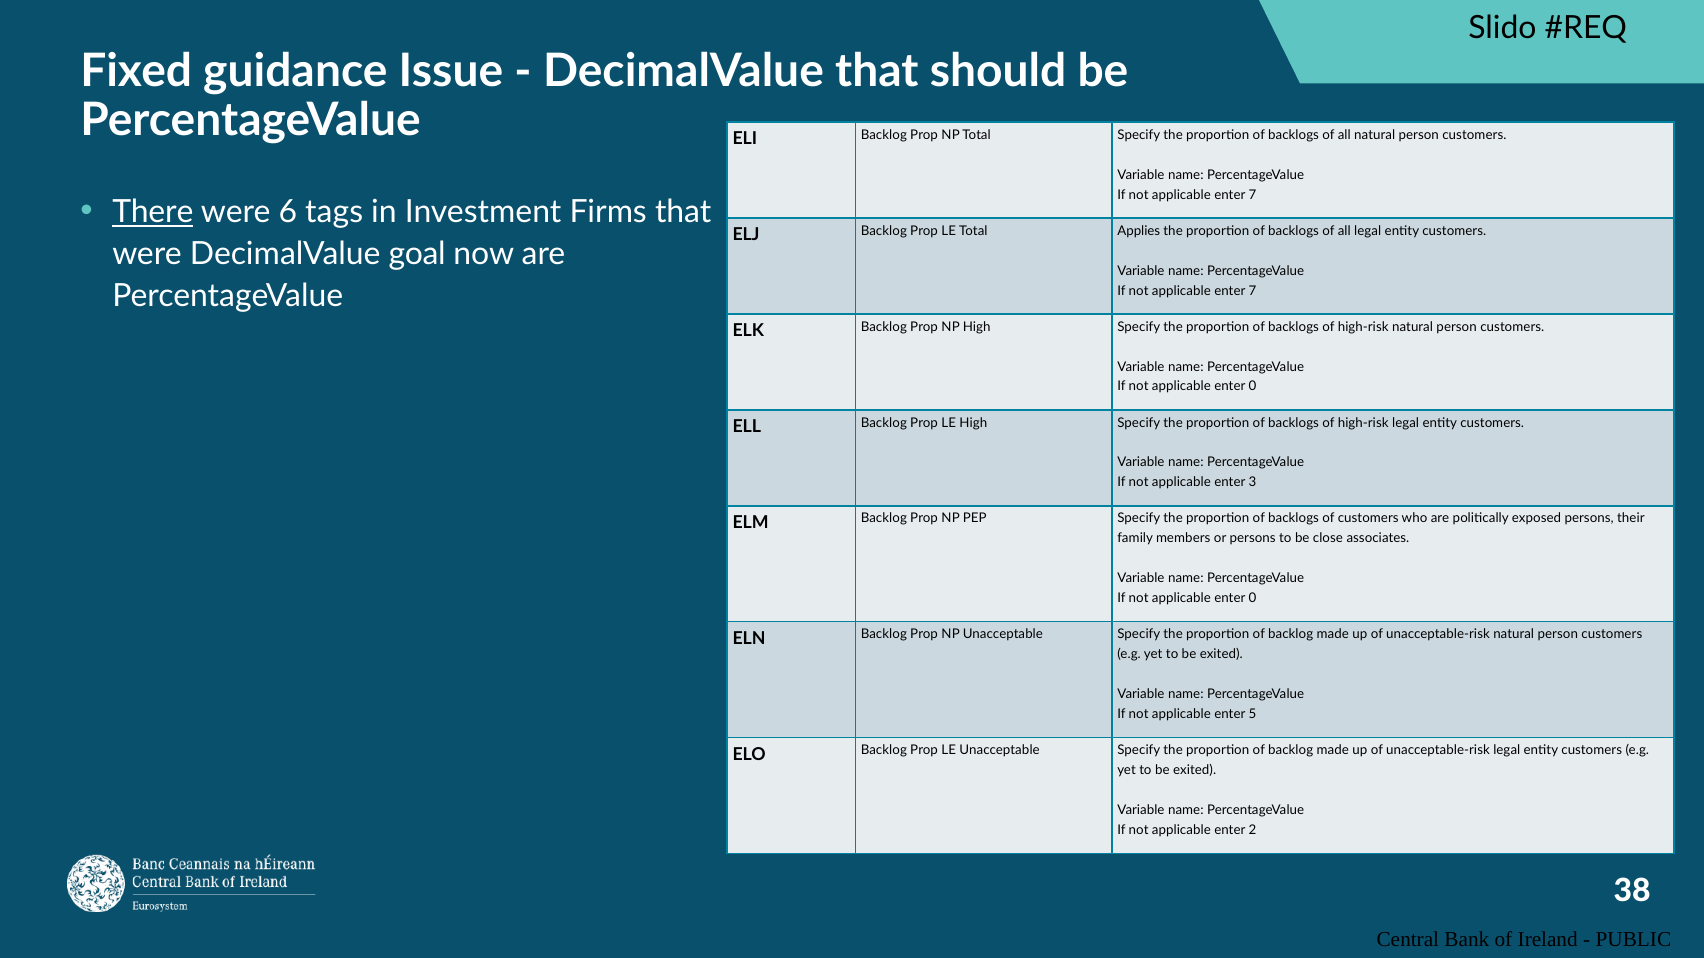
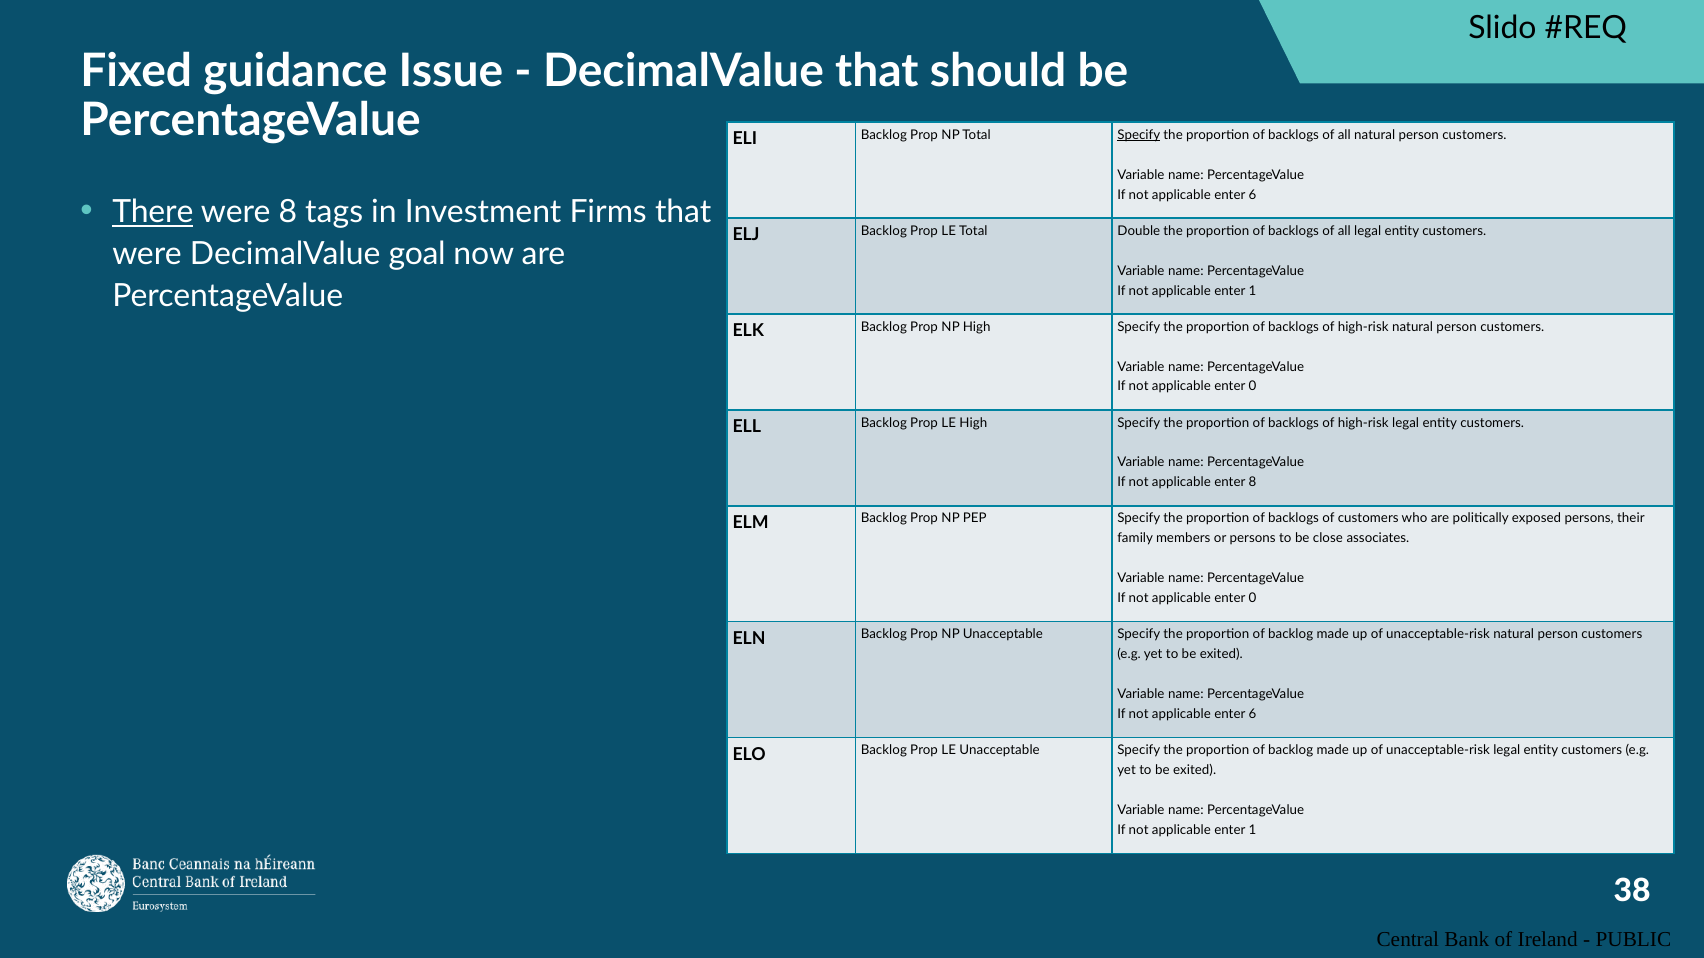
Specify at (1139, 135) underline: none -> present
7 at (1253, 195): 7 -> 6
were 6: 6 -> 8
Applies: Applies -> Double
7 at (1253, 291): 7 -> 1
enter 3: 3 -> 8
5 at (1253, 715): 5 -> 6
2 at (1253, 831): 2 -> 1
